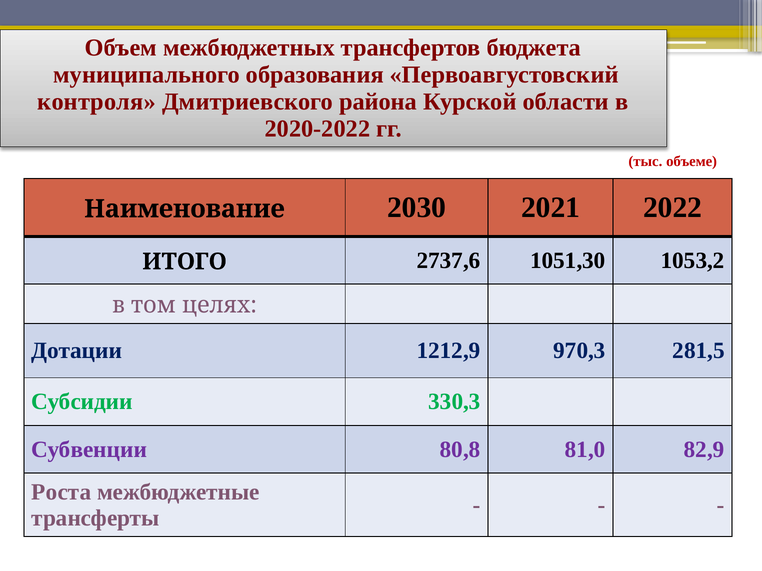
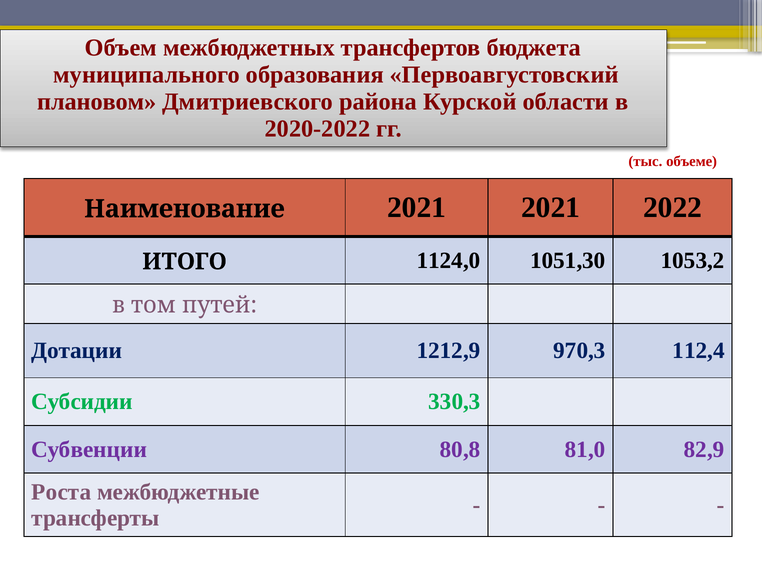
контроля: контроля -> плановом
Наименование 2030: 2030 -> 2021
2737,6: 2737,6 -> 1124,0
целях: целях -> путей
281,5: 281,5 -> 112,4
